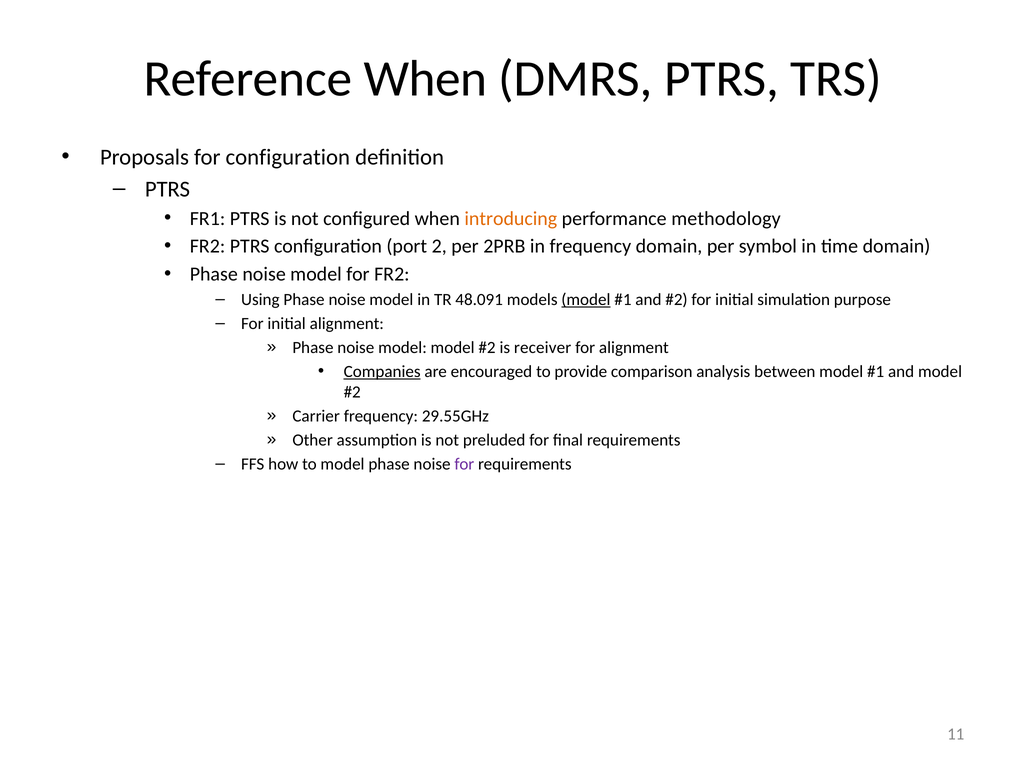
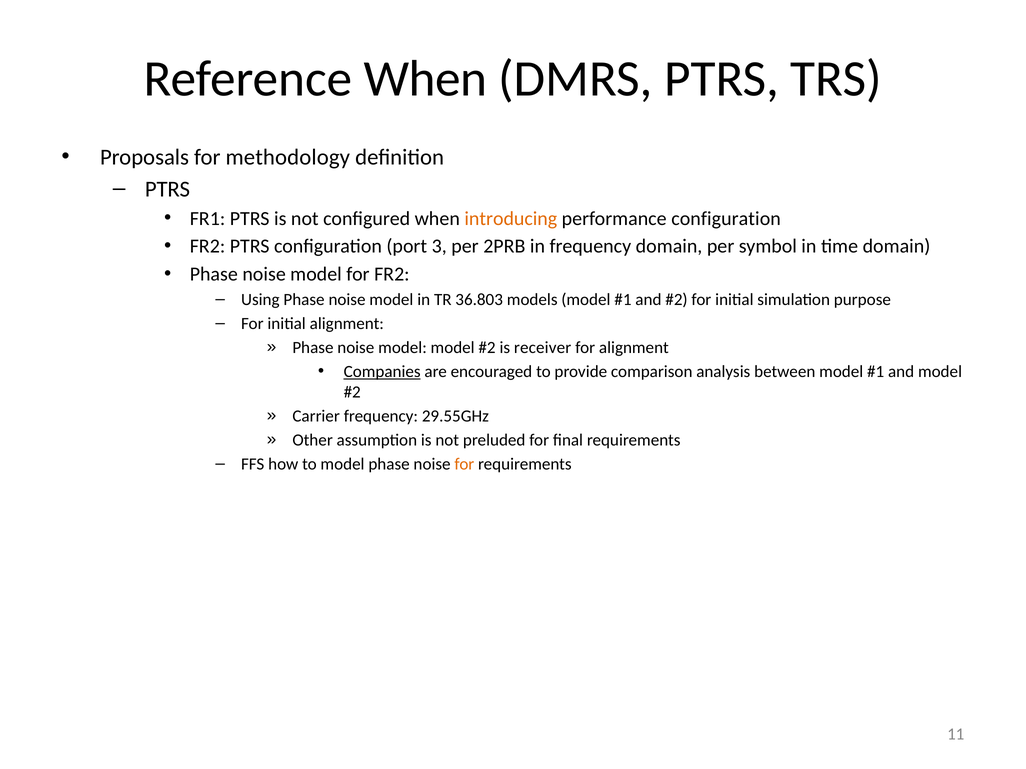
for configuration: configuration -> methodology
performance methodology: methodology -> configuration
2: 2 -> 3
48.091: 48.091 -> 36.803
model at (586, 300) underline: present -> none
for at (464, 464) colour: purple -> orange
